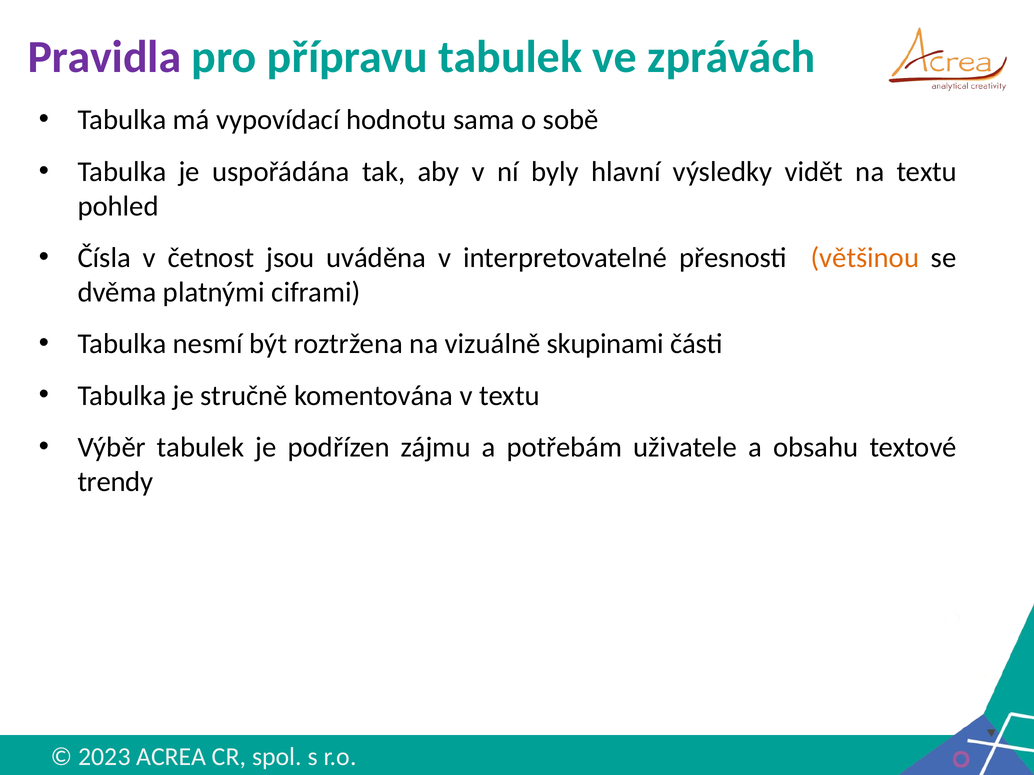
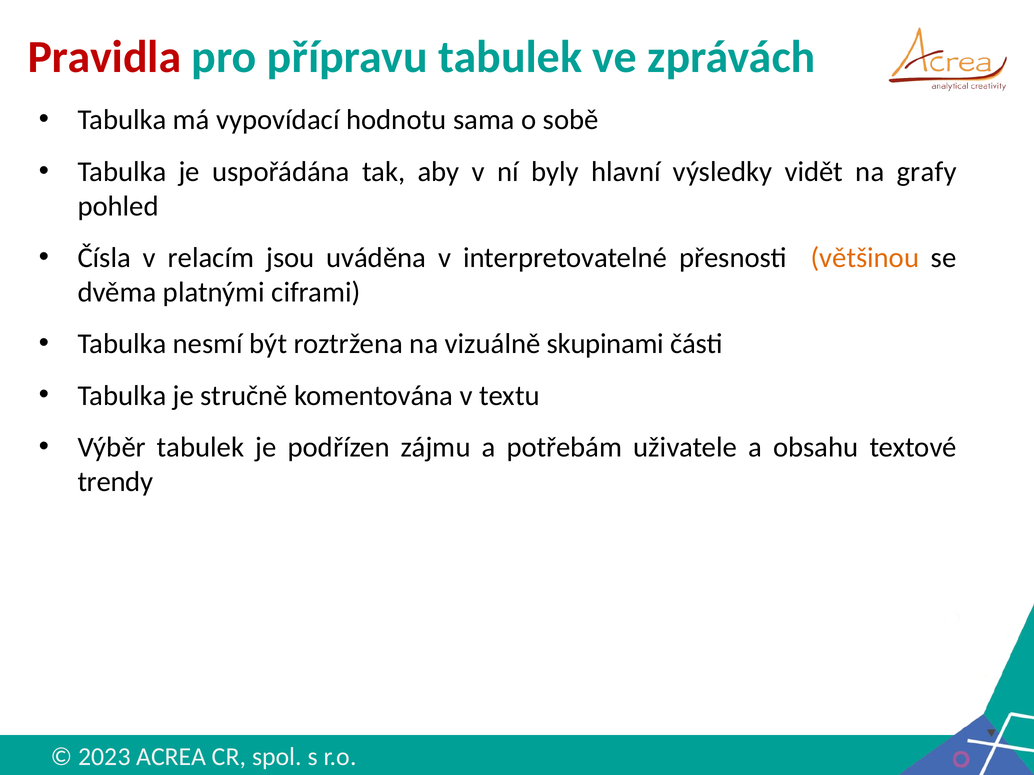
Pravidla colour: purple -> red
na textu: textu -> grafy
četnost: četnost -> relacím
